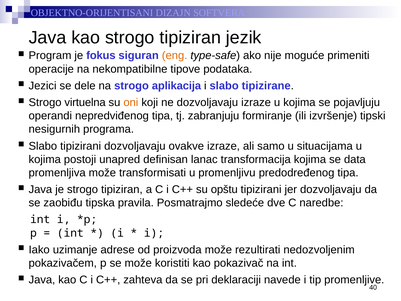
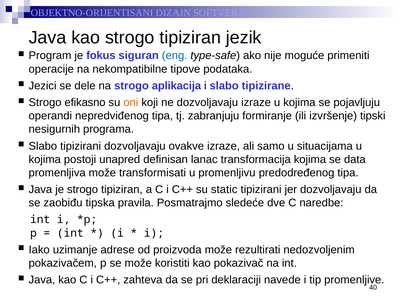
eng colour: orange -> blue
virtuelna: virtuelna -> efikasno
opštu: opštu -> static
